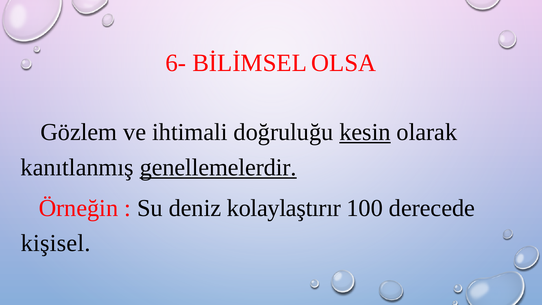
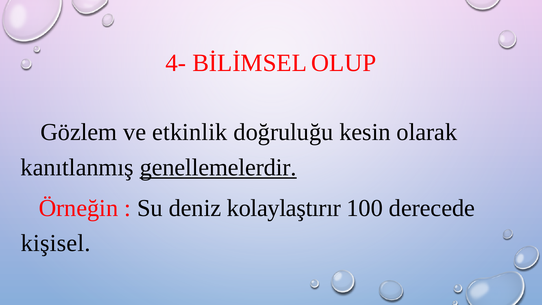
6-: 6- -> 4-
OLSA: OLSA -> OLUP
ihtimali: ihtimali -> etkinlik
kesin underline: present -> none
